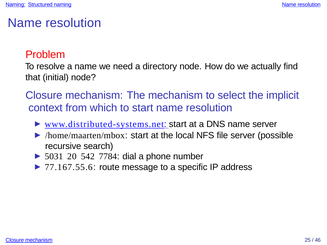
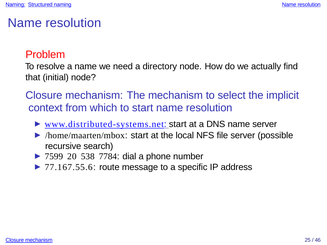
5031: 5031 -> 7599
542: 542 -> 538
